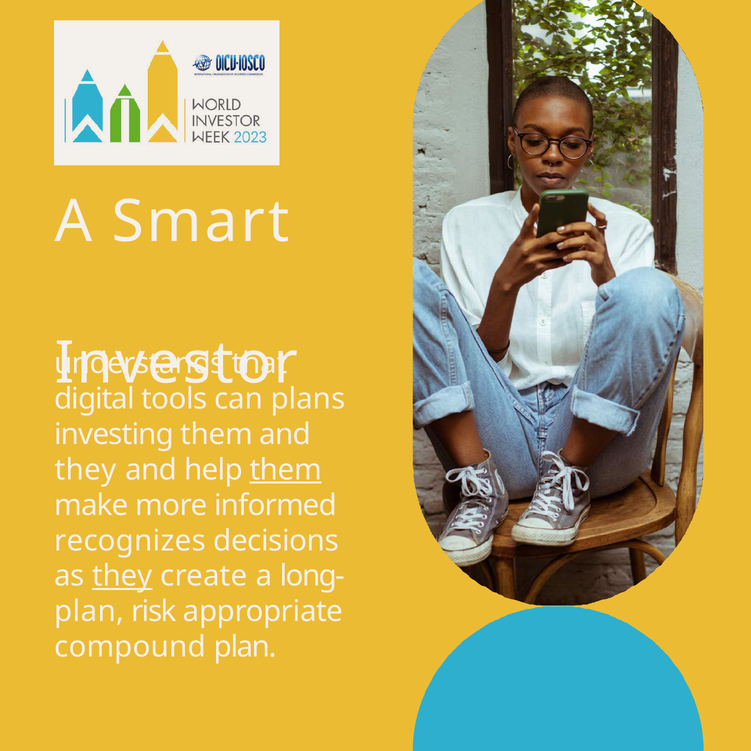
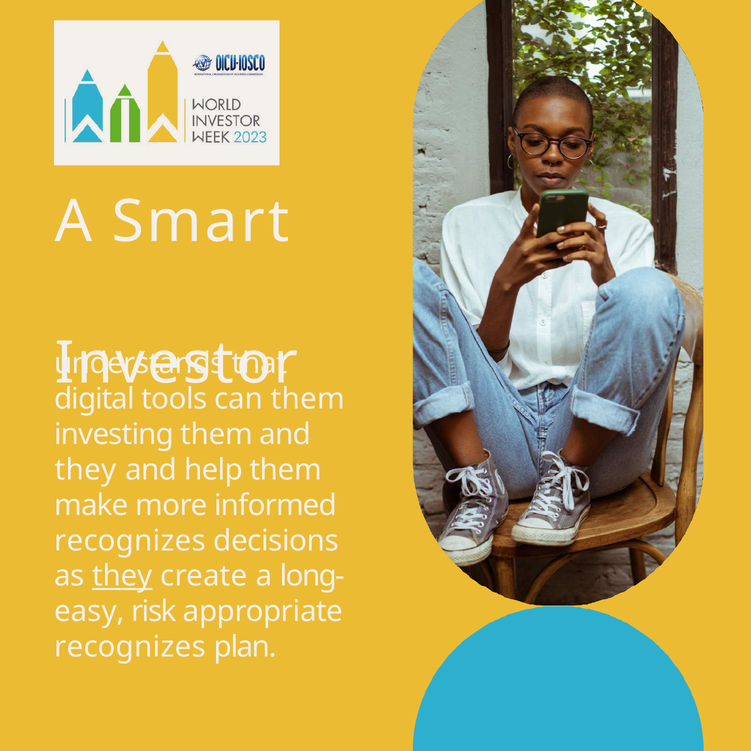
plans at (308, 399): plans -> them
them at (286, 470) underline: present -> none
plan at (89, 612): plan -> easy
compound at (130, 647): compound -> recognizes
